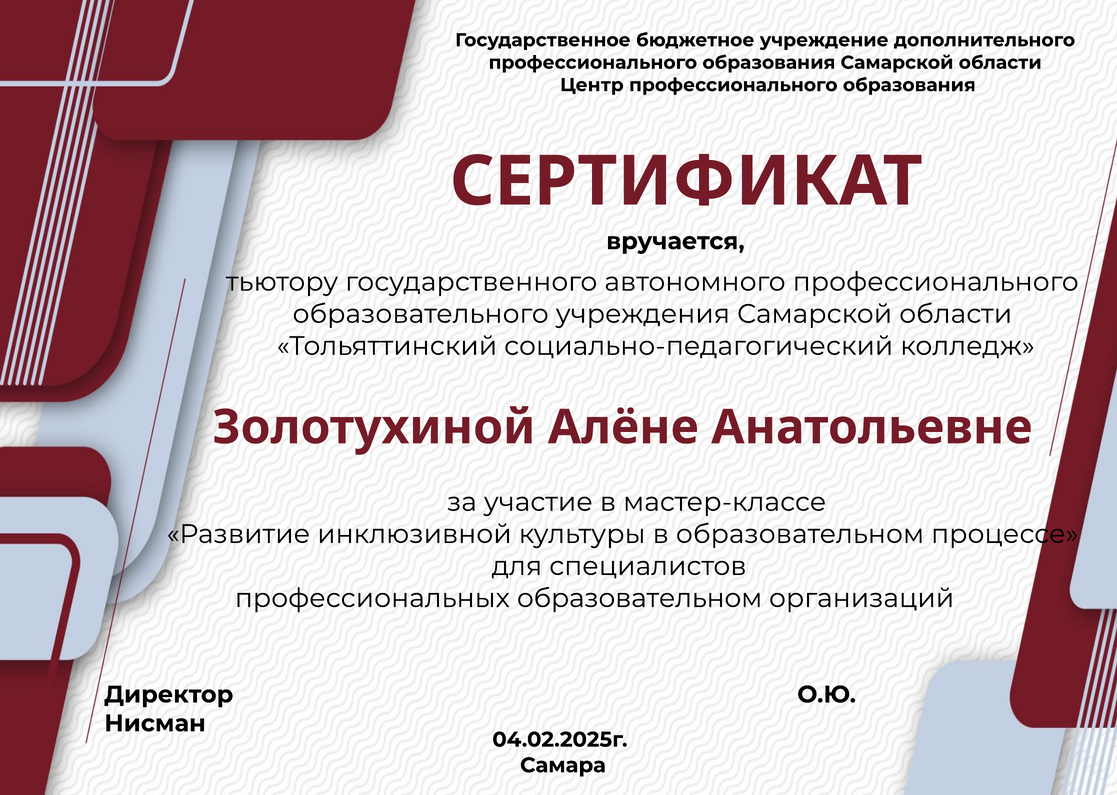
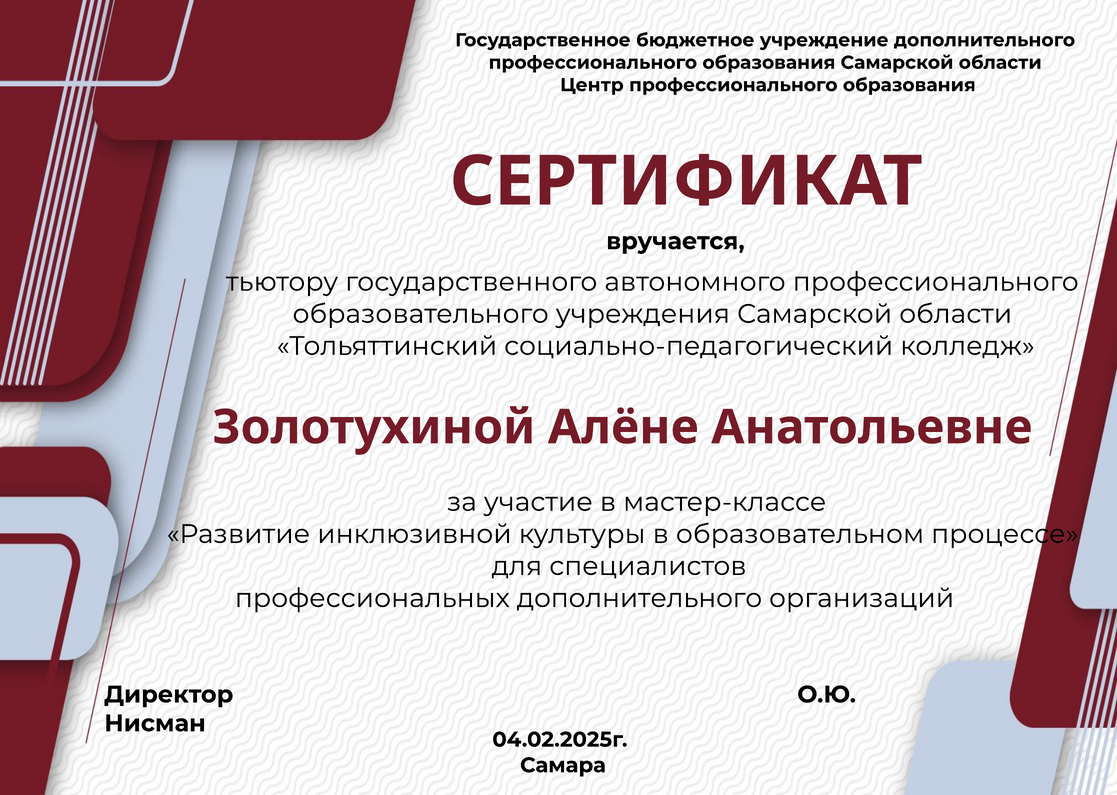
профессиональных образовательном: образовательном -> дополнительного
